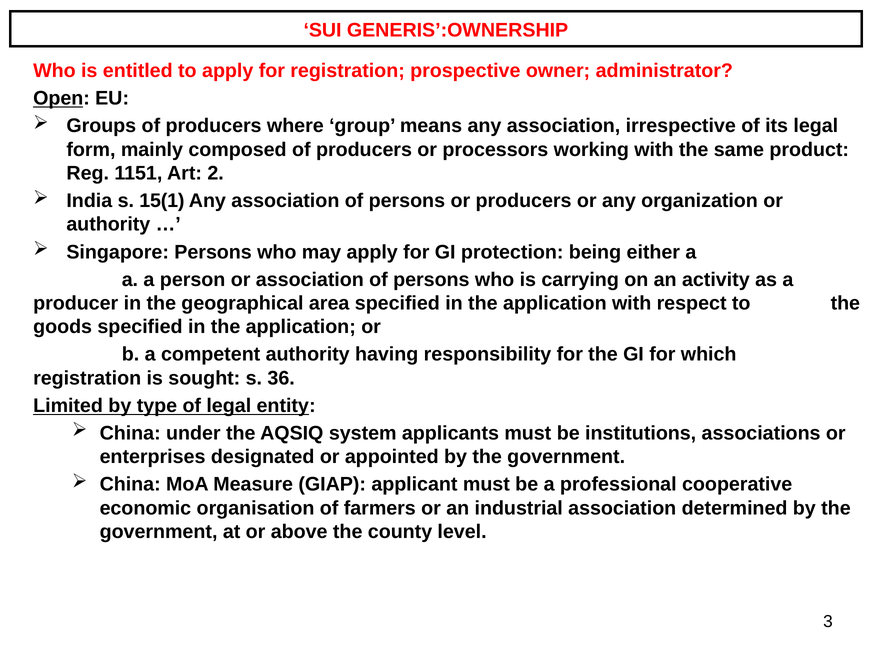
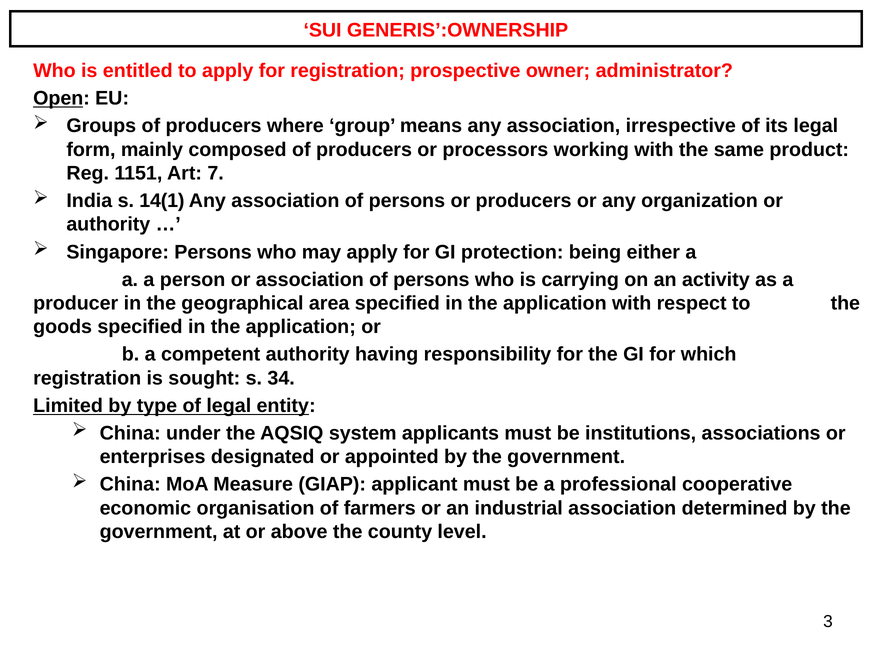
2: 2 -> 7
15(1: 15(1 -> 14(1
36: 36 -> 34
